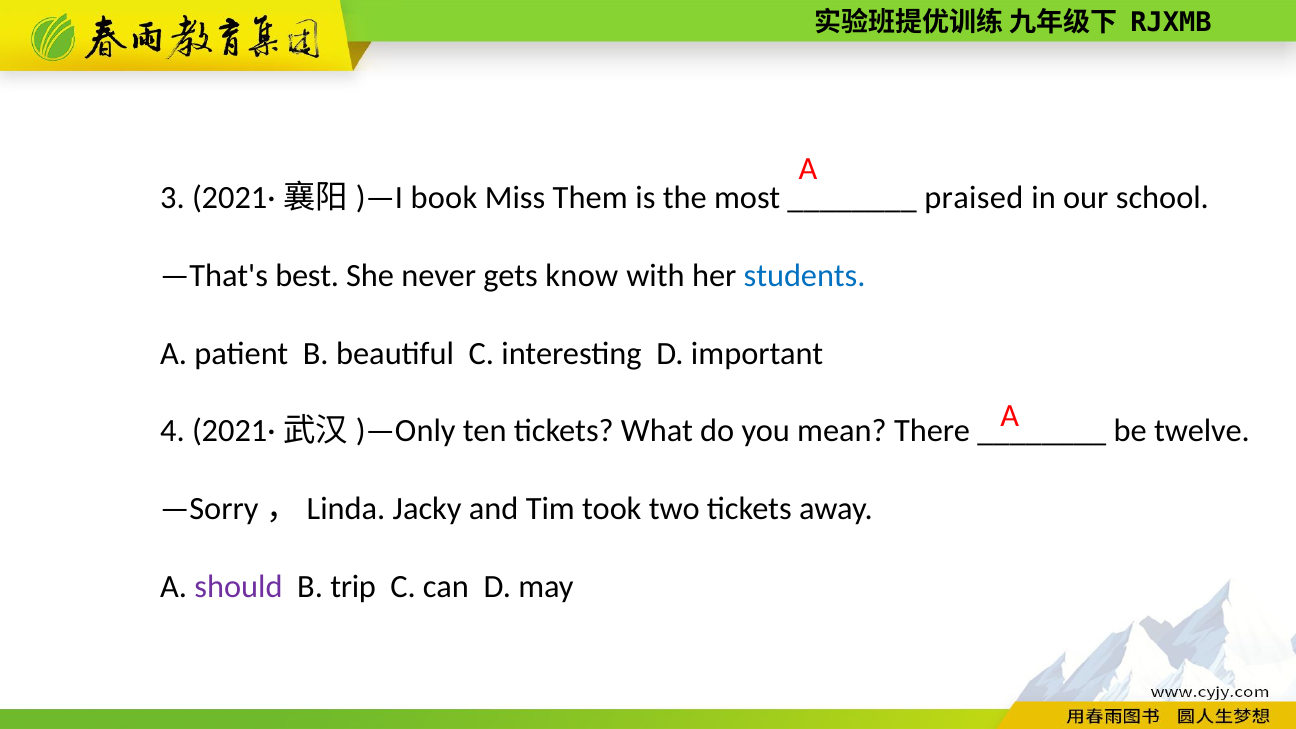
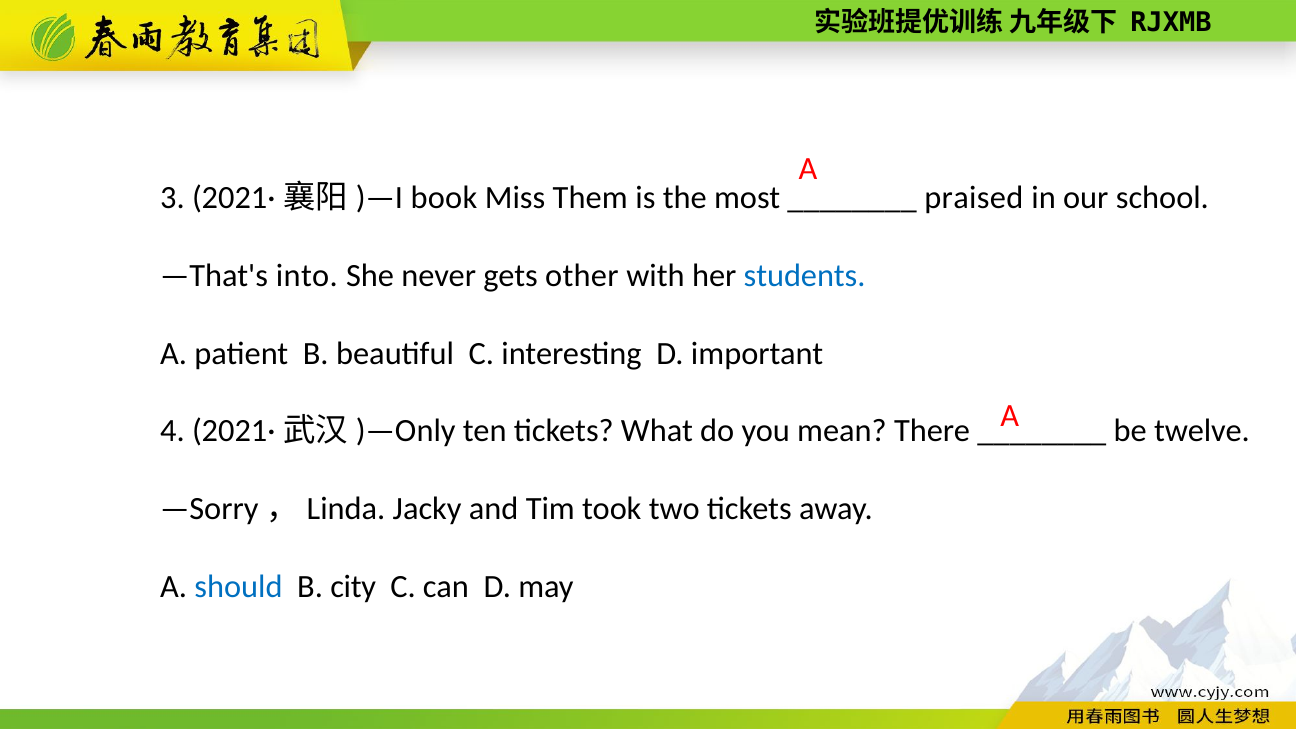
best: best -> into
know: know -> other
should colour: purple -> blue
trip: trip -> city
